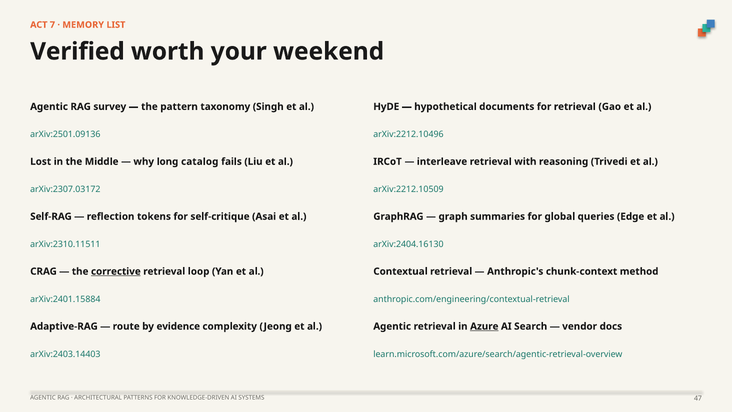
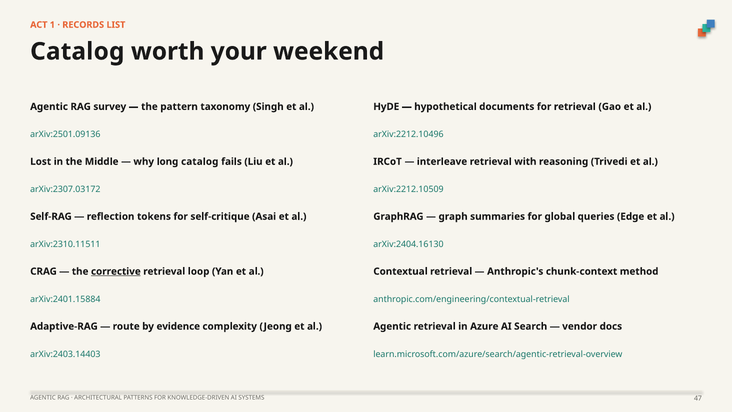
7: 7 -> 1
MEMORY: MEMORY -> RECORDS
Verified at (77, 51): Verified -> Catalog
Azure underline: present -> none
